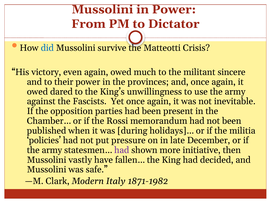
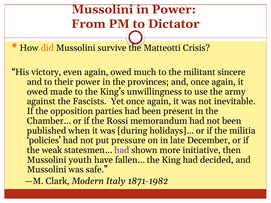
did colour: blue -> orange
dared: dared -> made
army at (52, 150): army -> weak
vastly: vastly -> youth
